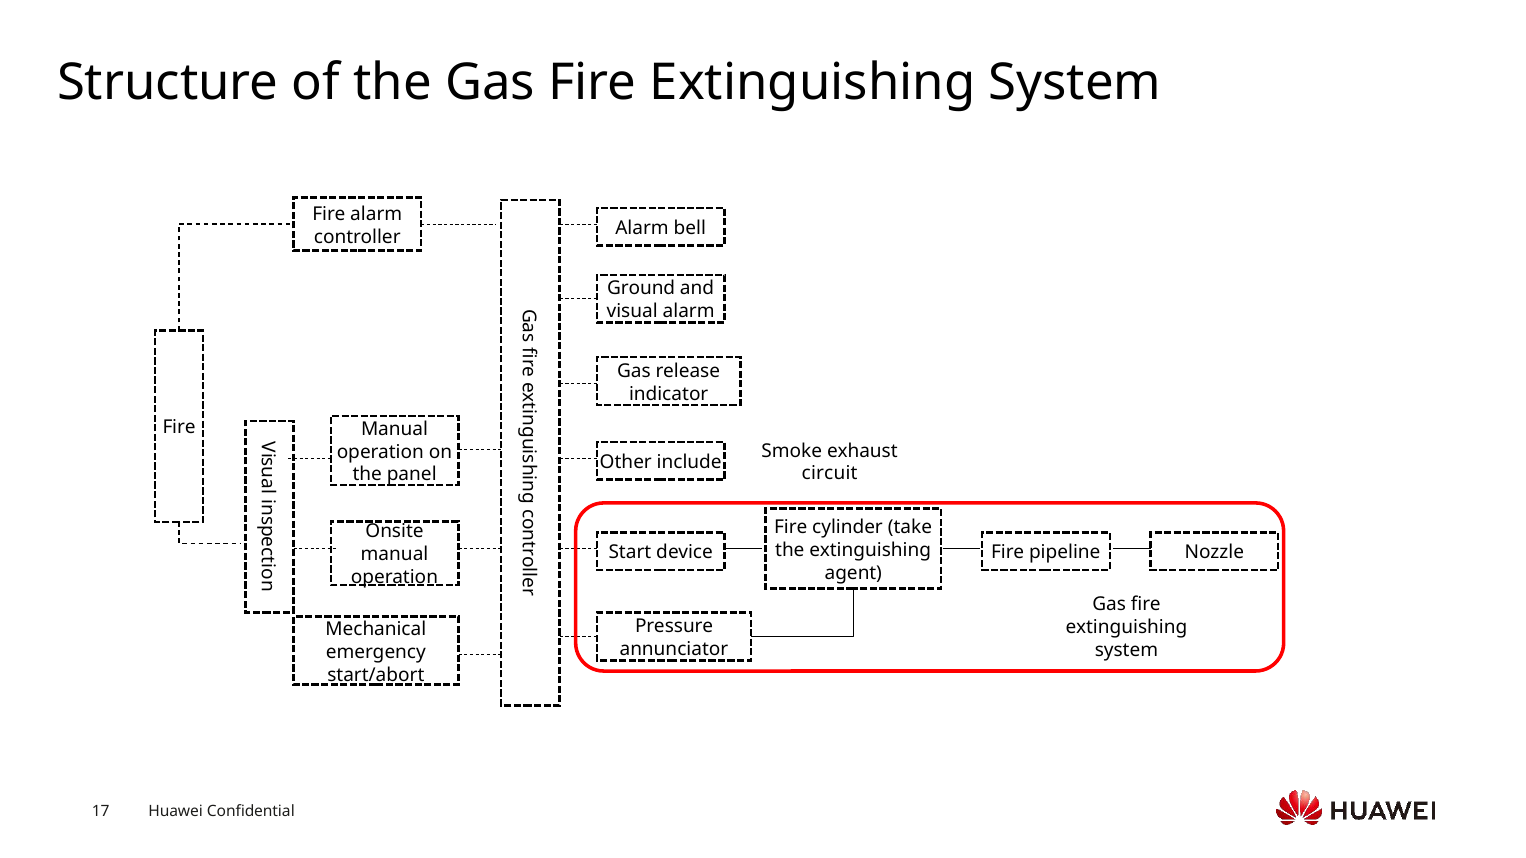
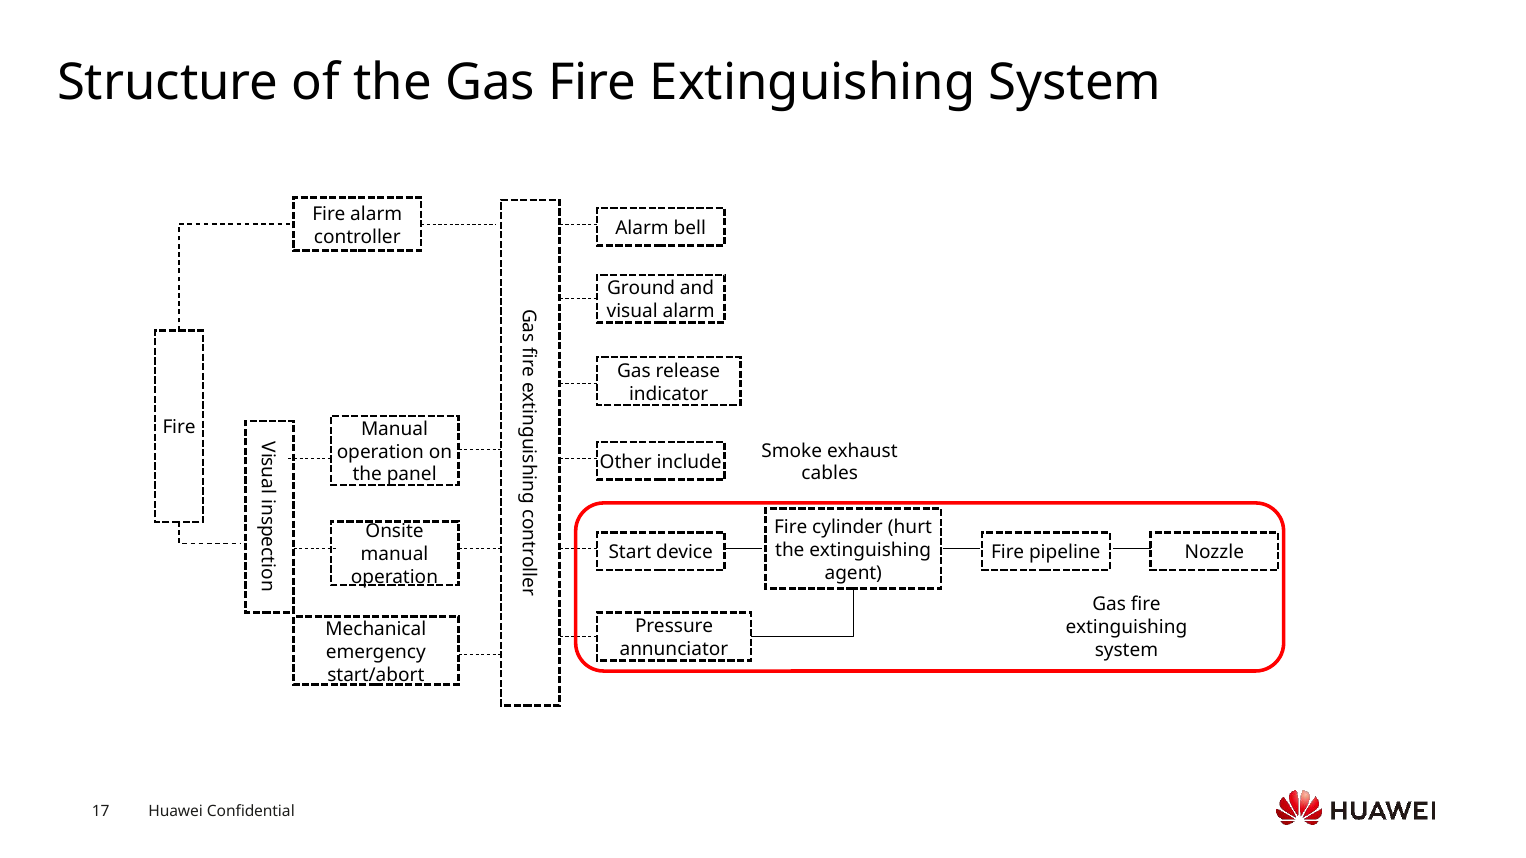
circuit: circuit -> cables
take: take -> hurt
